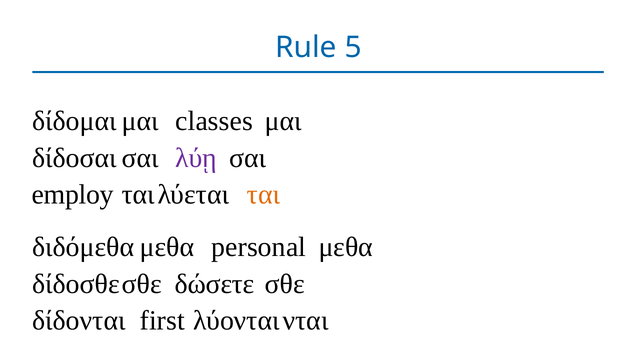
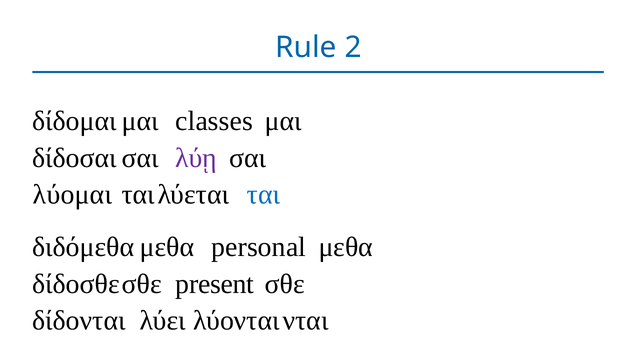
5: 5 -> 2
employ: employ -> λύομαι
ται colour: orange -> blue
δώσετε: δώσετε -> present
first: first -> λύει
